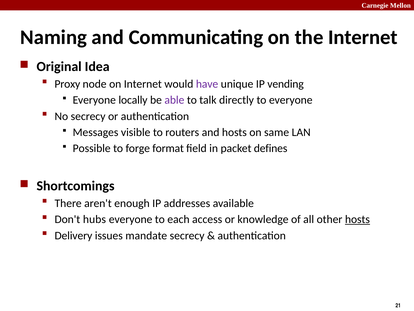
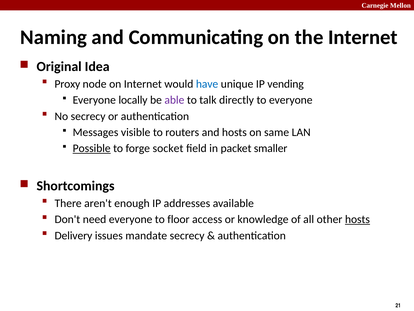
have colour: purple -> blue
Possible underline: none -> present
format: format -> socket
defines: defines -> smaller
hubs: hubs -> need
each: each -> floor
